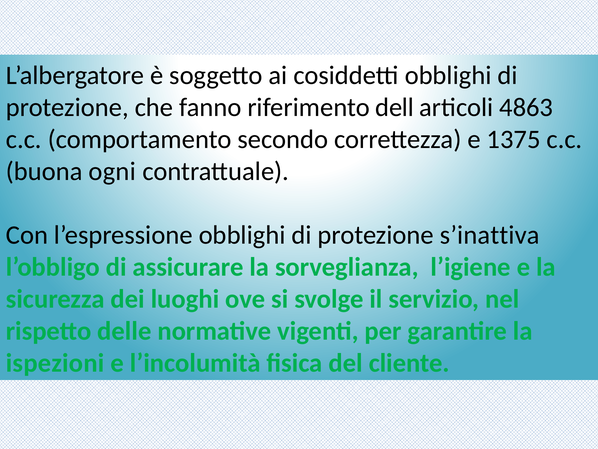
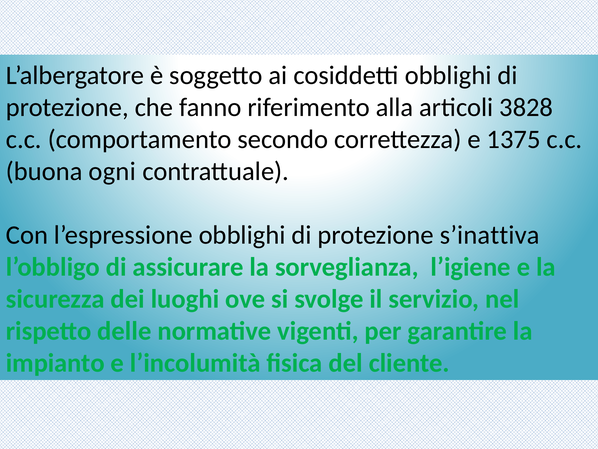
dell: dell -> alla
4863: 4863 -> 3828
ispezioni: ispezioni -> impianto
